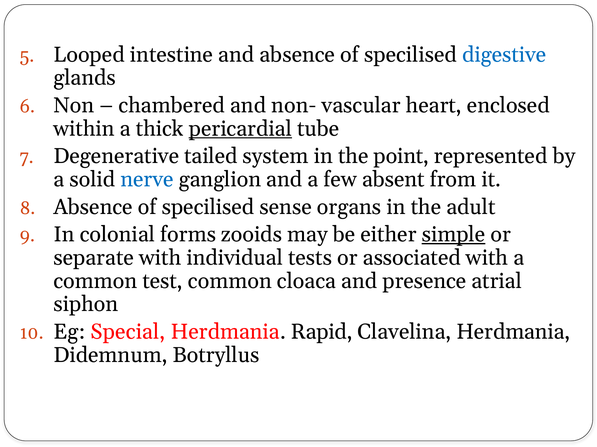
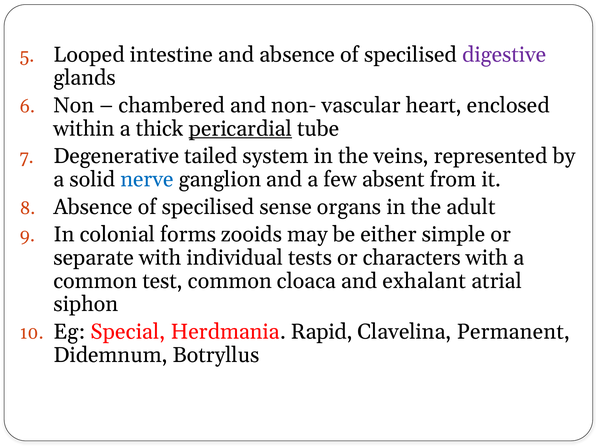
digestive colour: blue -> purple
point: point -> veins
simple underline: present -> none
associated: associated -> characters
presence: presence -> exhalant
Clavelina Herdmania: Herdmania -> Permanent
